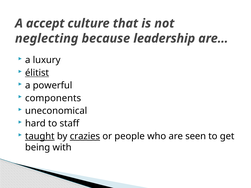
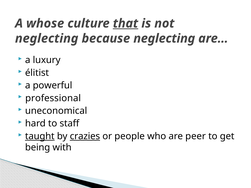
accept: accept -> whose
that underline: none -> present
because leadership: leadership -> neglecting
élitist underline: present -> none
components: components -> professional
seen: seen -> peer
